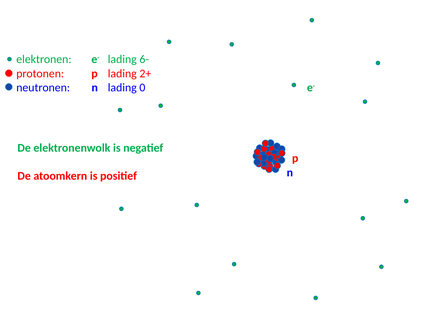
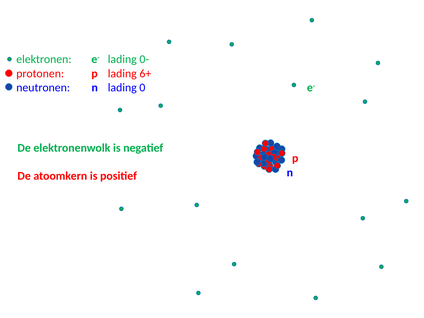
6-: 6- -> 0-
2+: 2+ -> 6+
